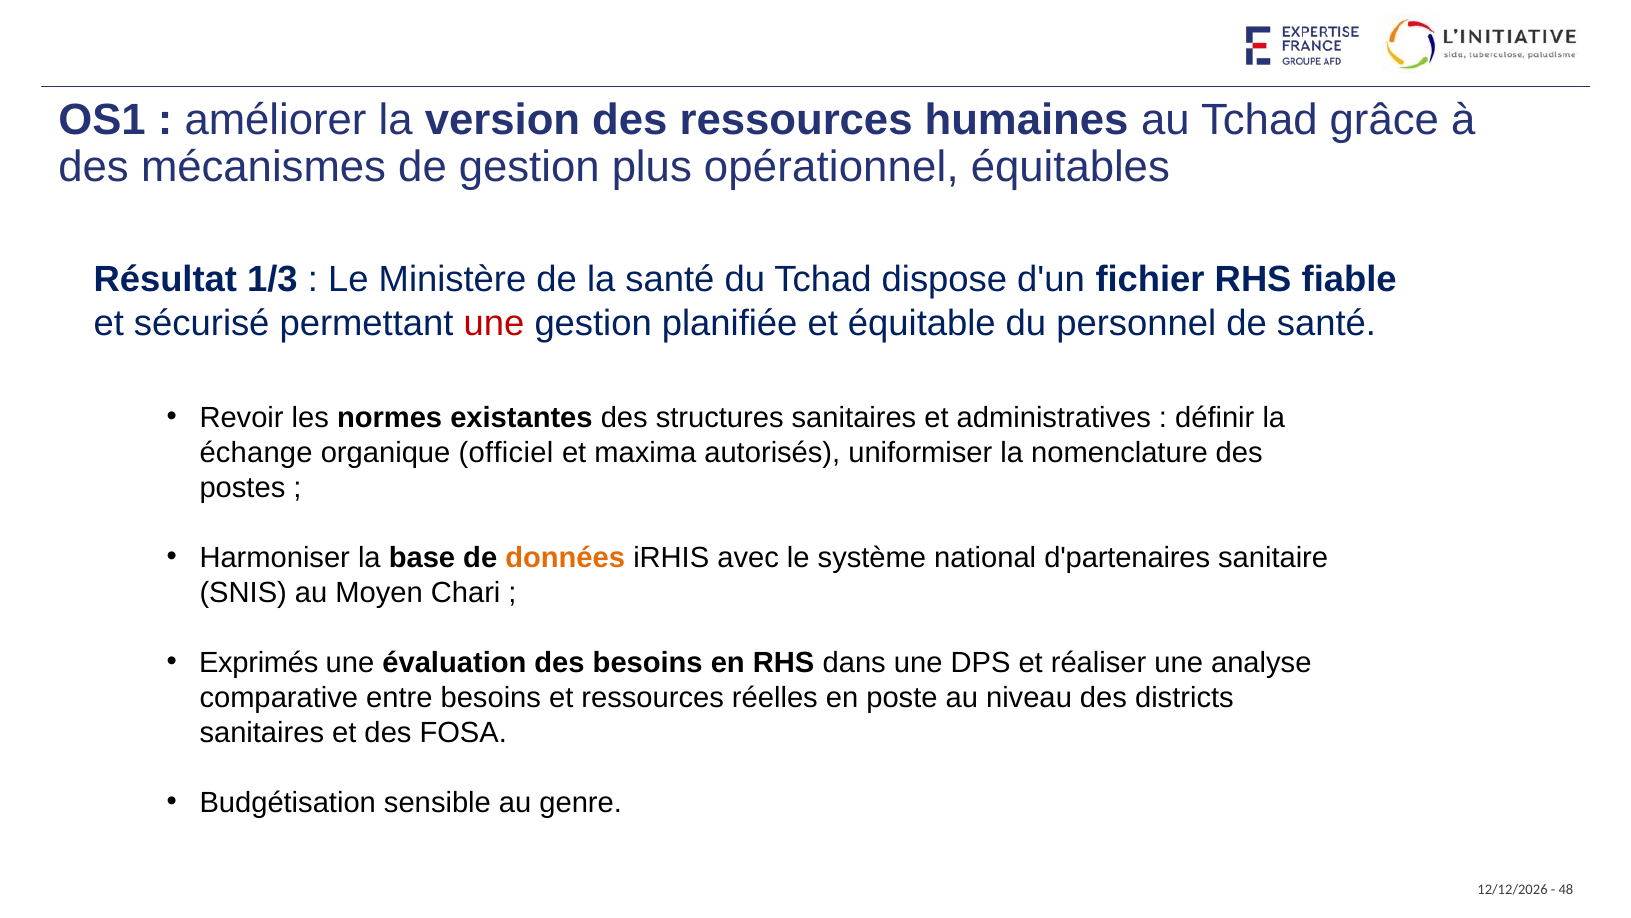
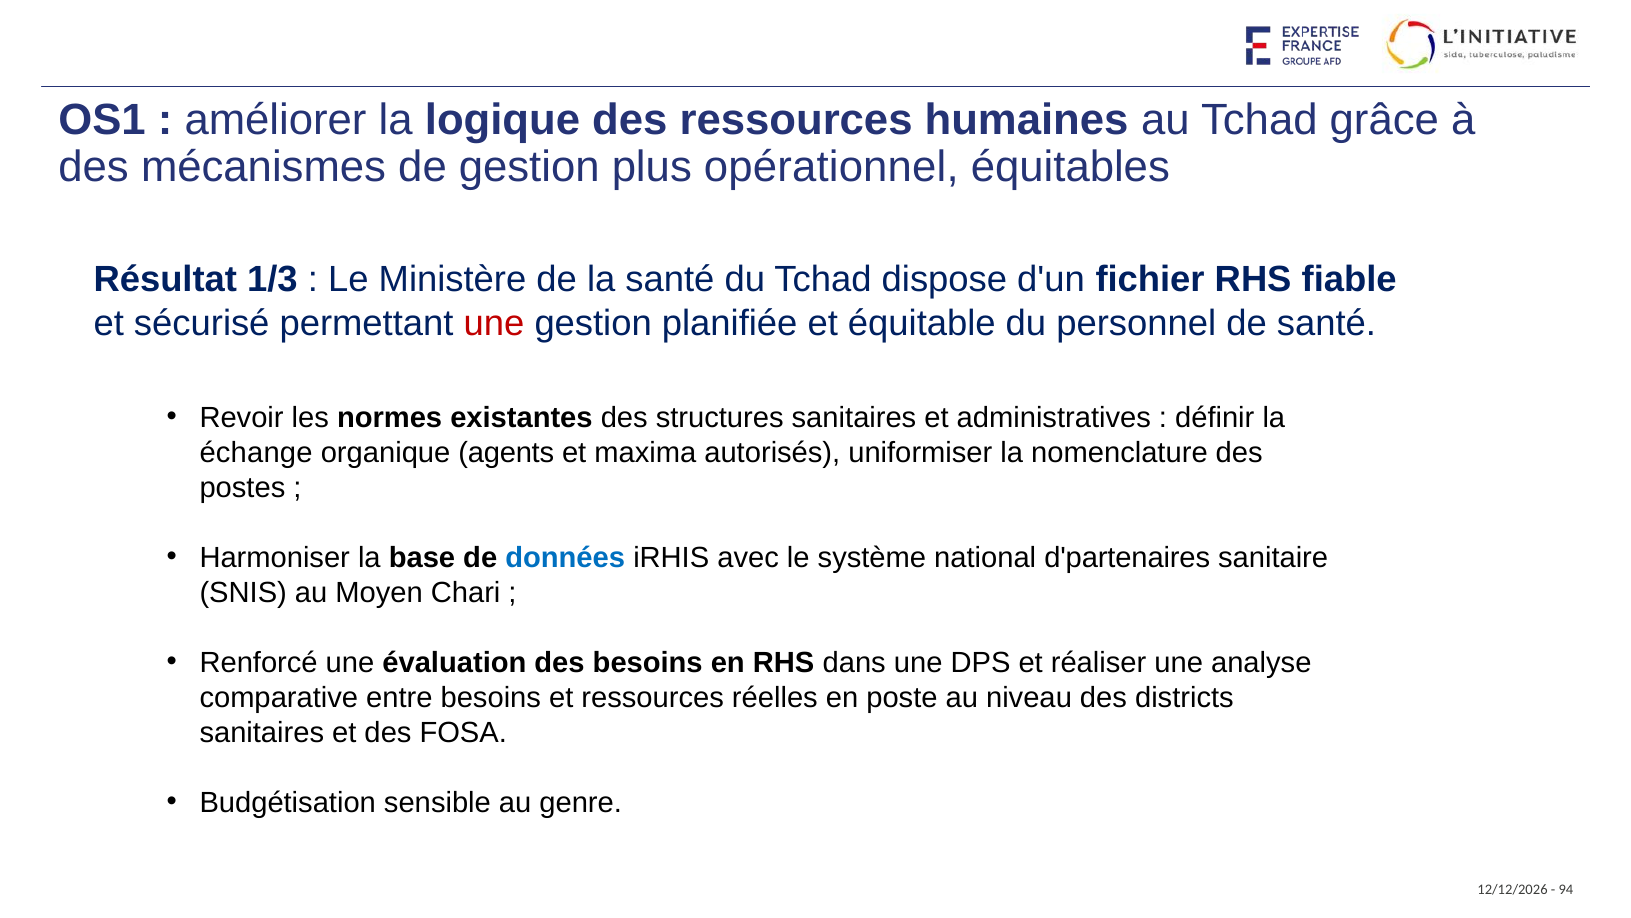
version: version -> logique
officiel: officiel -> agents
données colour: orange -> blue
Exprimés: Exprimés -> Renforcé
48: 48 -> 94
